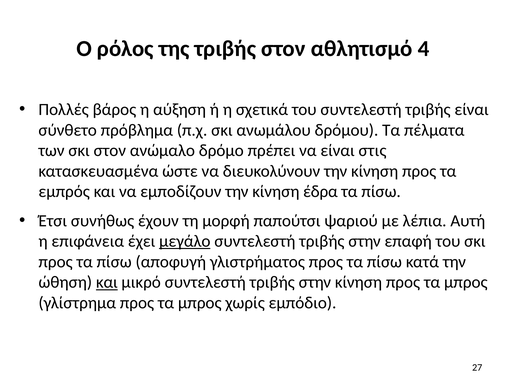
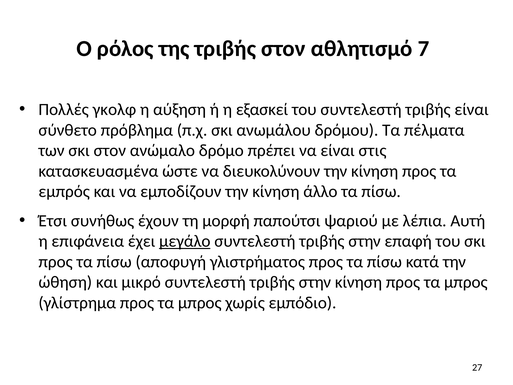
4: 4 -> 7
βάρος: βάρος -> γκολφ
σχετικά: σχετικά -> εξασκεί
έδρα: έδρα -> άλλο
και at (107, 282) underline: present -> none
